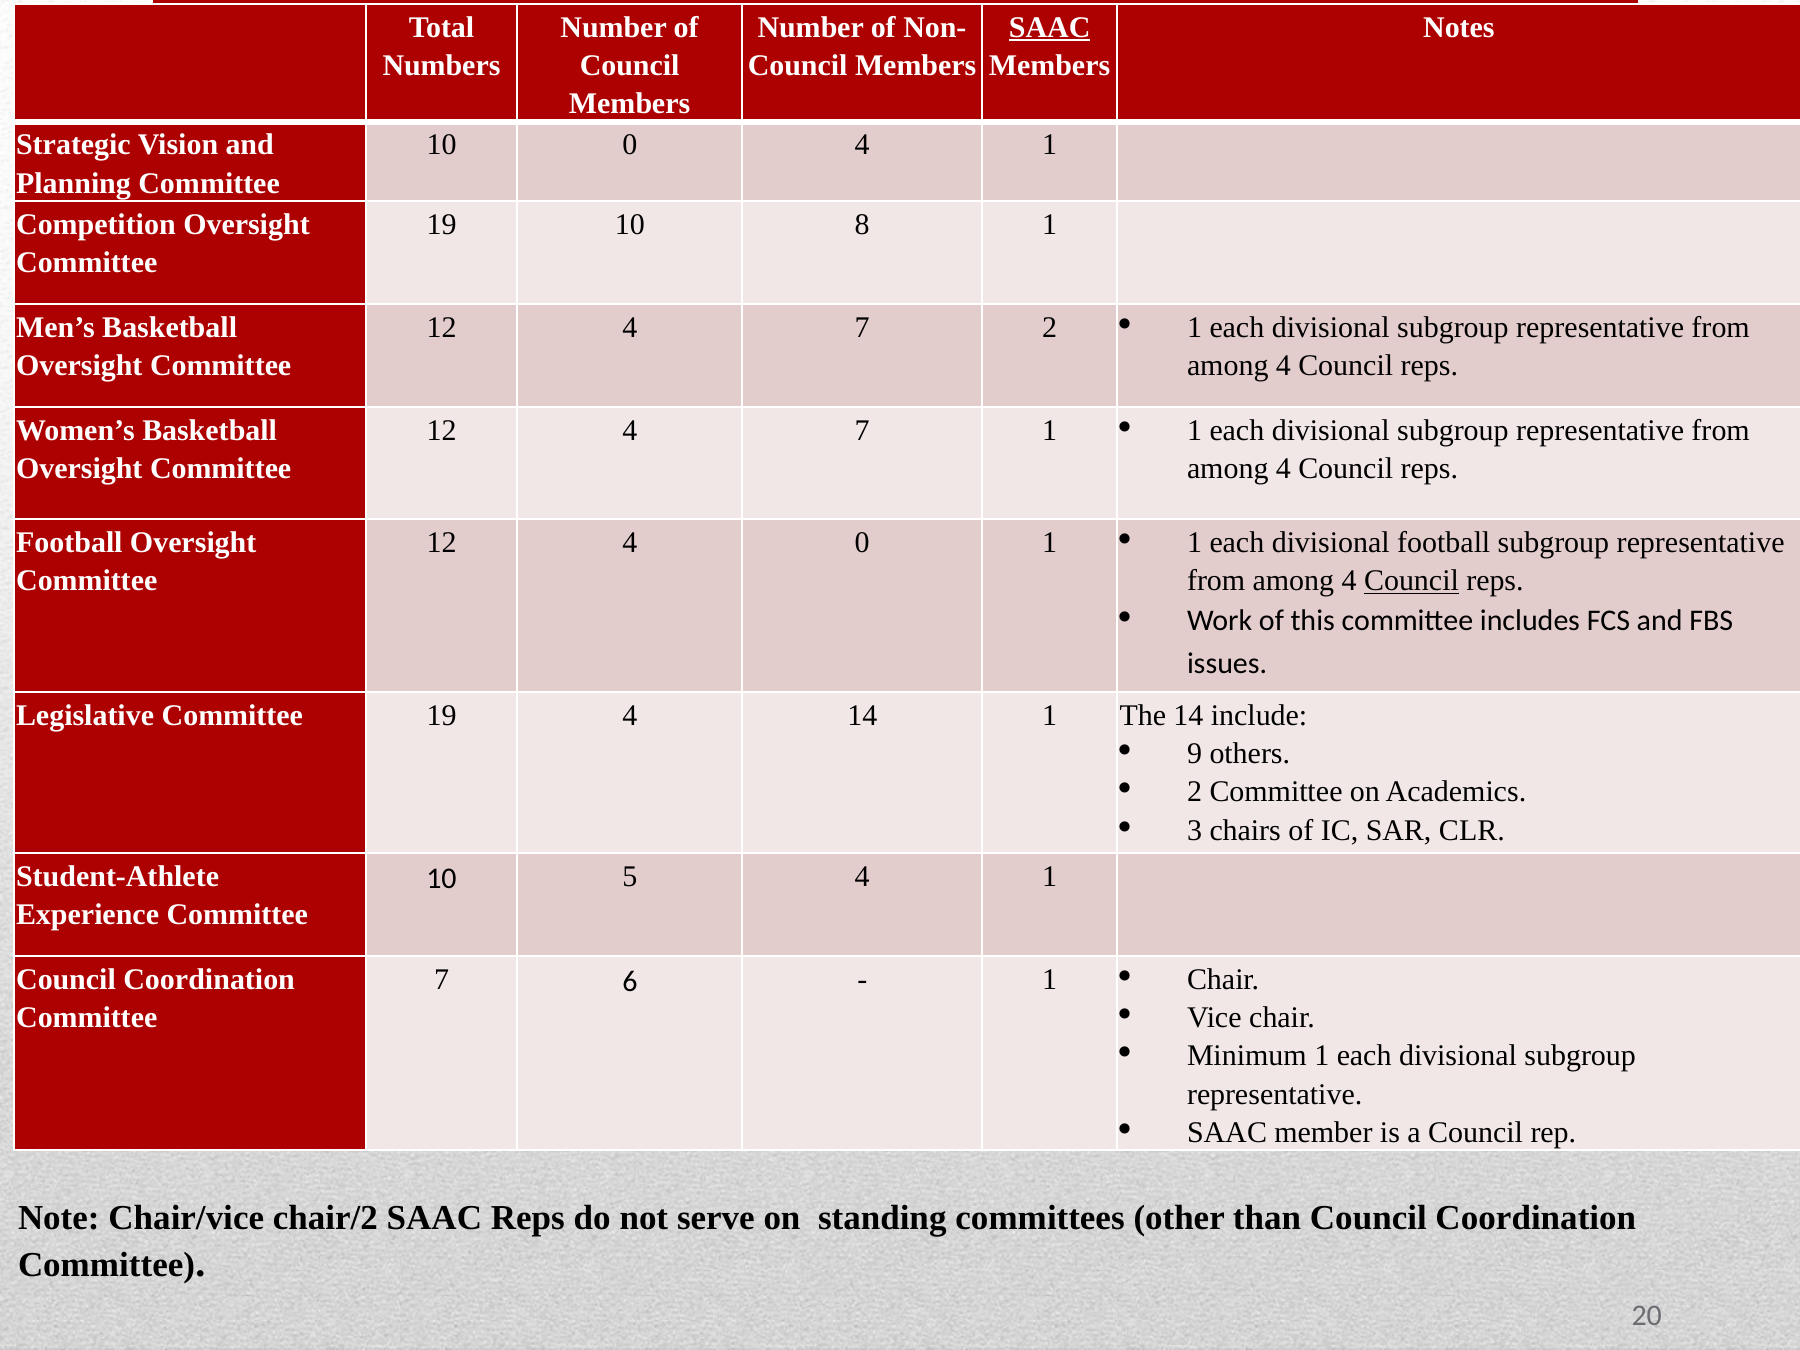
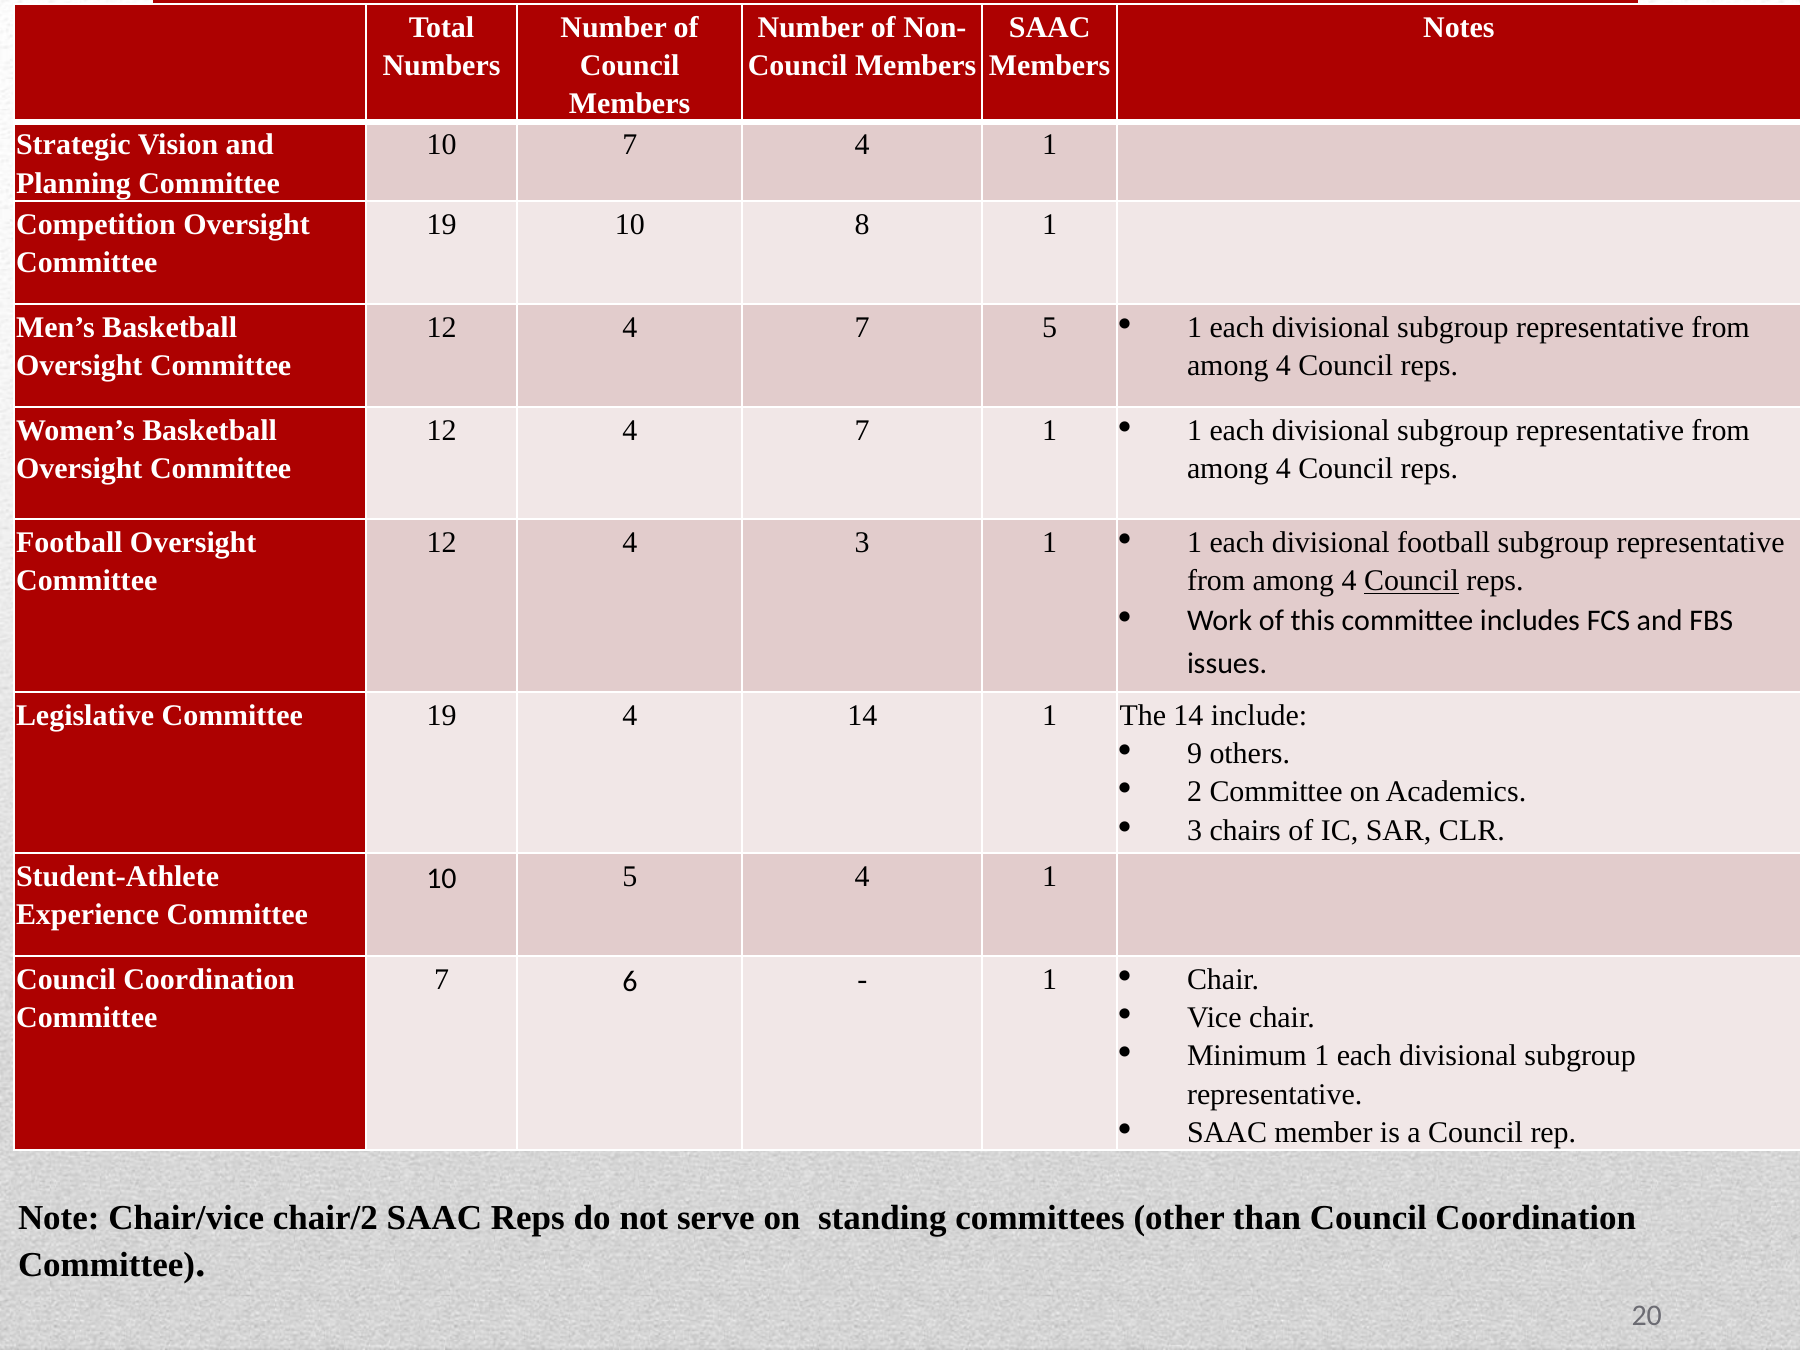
SAAC at (1050, 27) underline: present -> none
10 0: 0 -> 7
7 2: 2 -> 5
4 0: 0 -> 3
